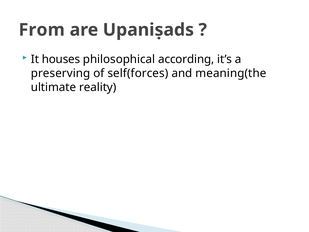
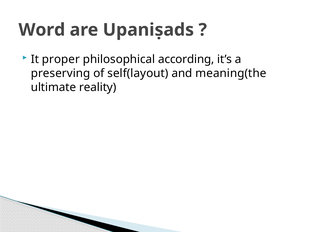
From: From -> Word
houses: houses -> proper
self(forces: self(forces -> self(layout
